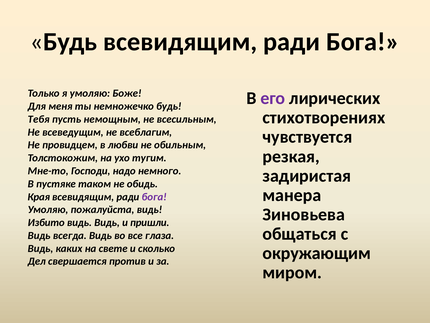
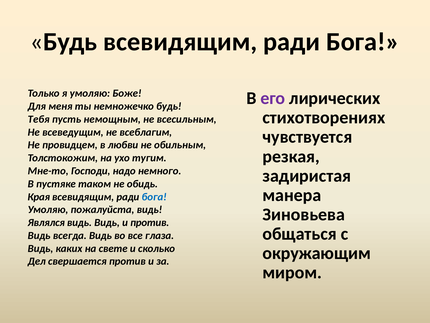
бога at (154, 196) colour: purple -> blue
Избито: Избито -> Являлся
и пришли: пришли -> против
